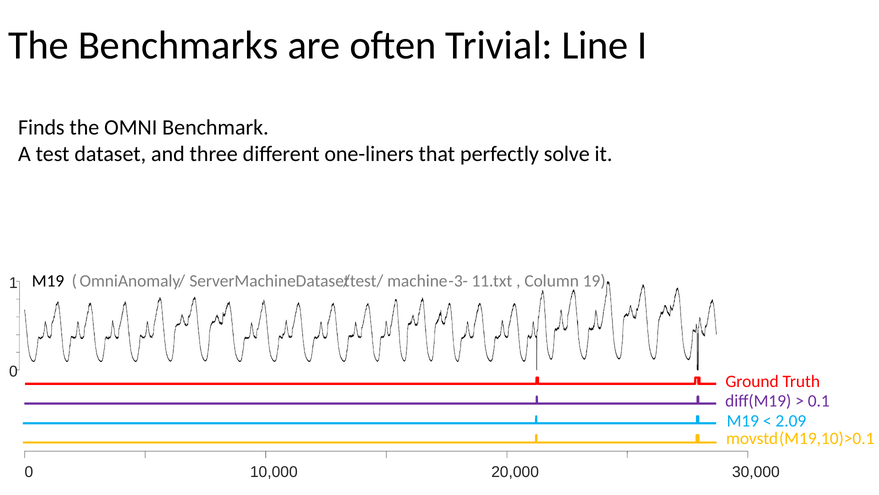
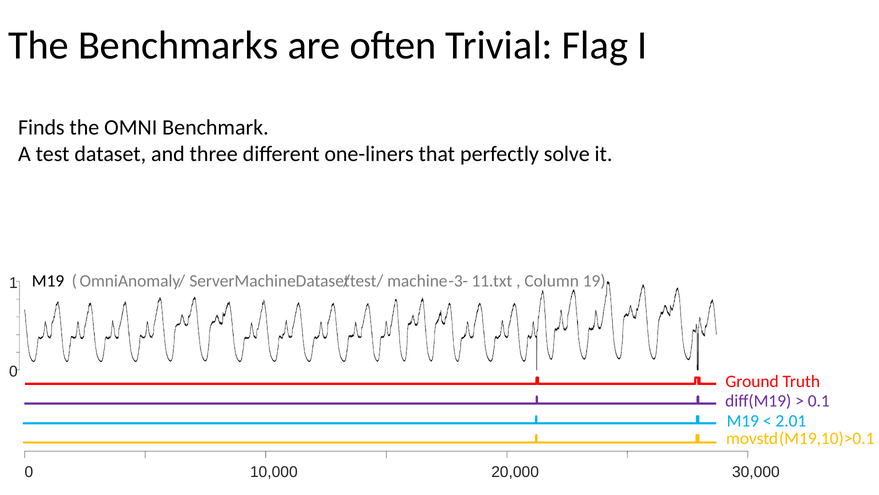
Line: Line -> Flag
2.09: 2.09 -> 2.01
